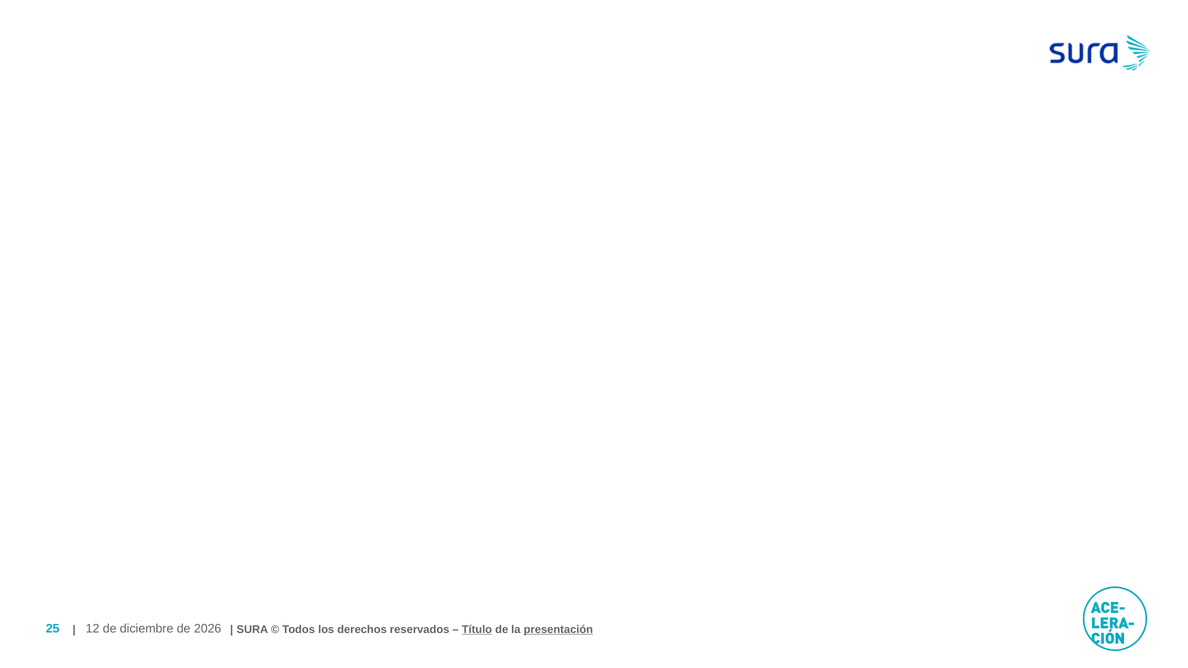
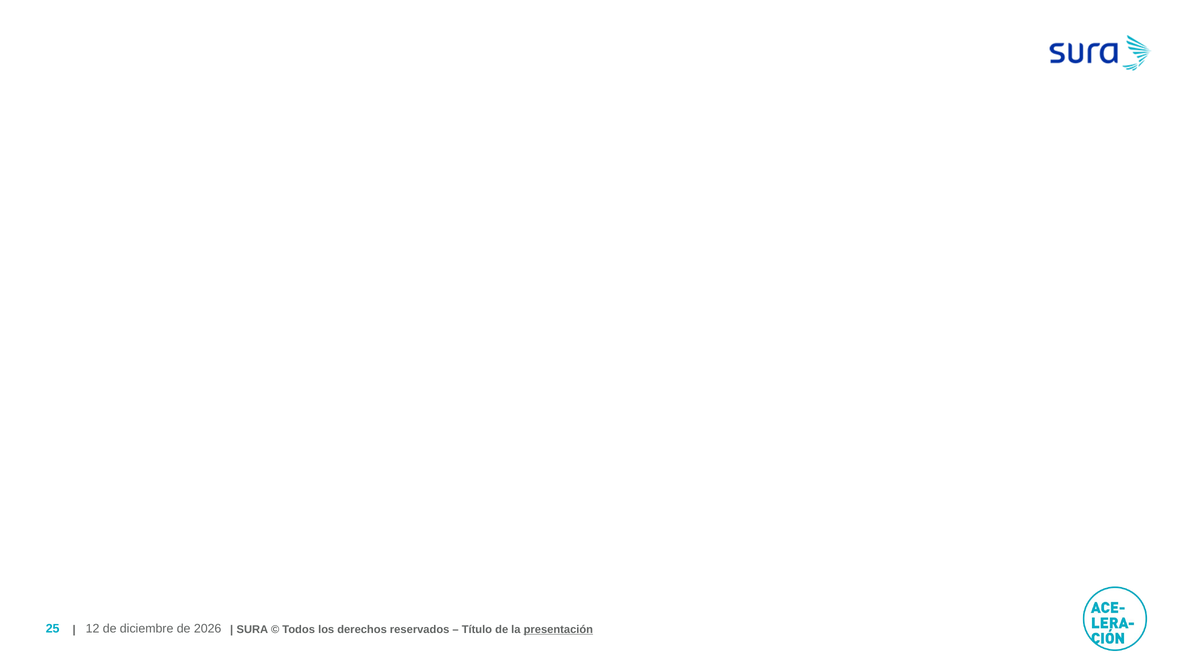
Título underline: present -> none
